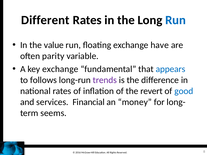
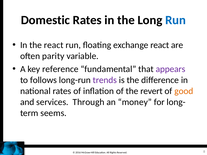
Different: Different -> Domestic
the value: value -> react
exchange have: have -> react
key exchange: exchange -> reference
appears colour: blue -> purple
good colour: blue -> orange
Financial: Financial -> Through
